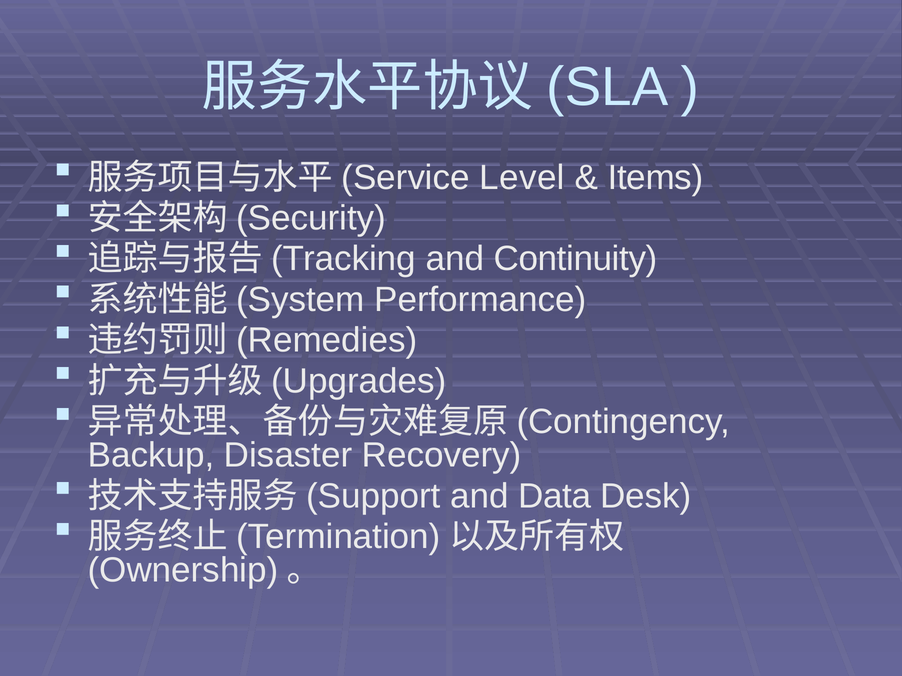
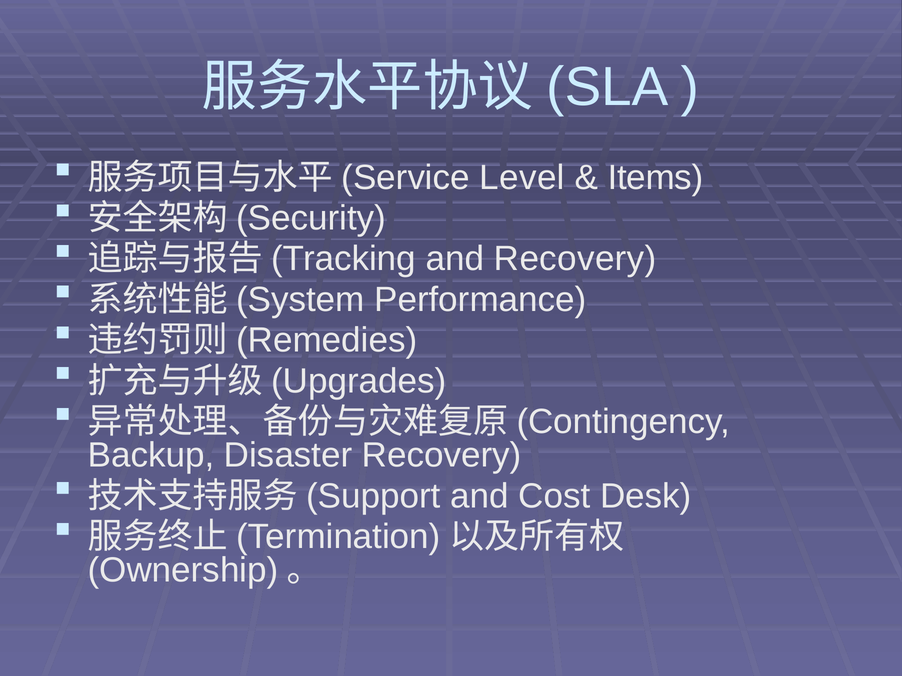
and Continuity: Continuity -> Recovery
Data: Data -> Cost
